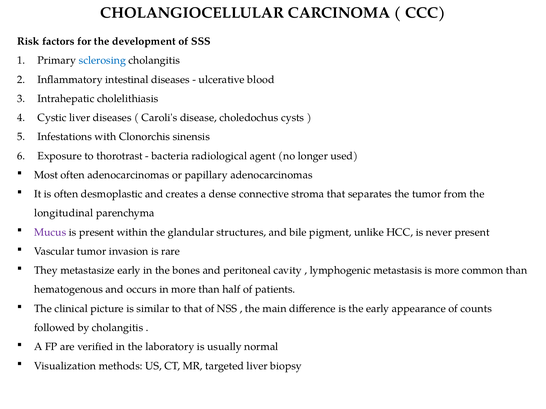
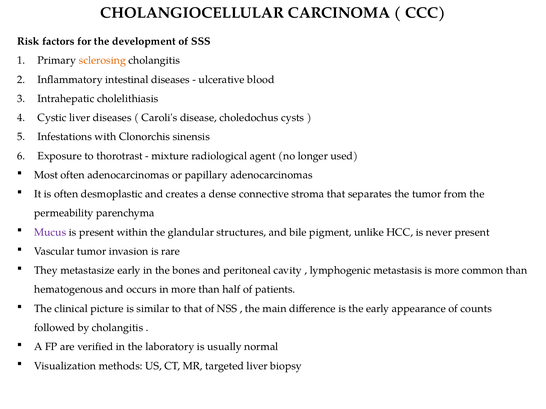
sclerosing colour: blue -> orange
bacteria: bacteria -> mixture
longitudinal: longitudinal -> permeability
